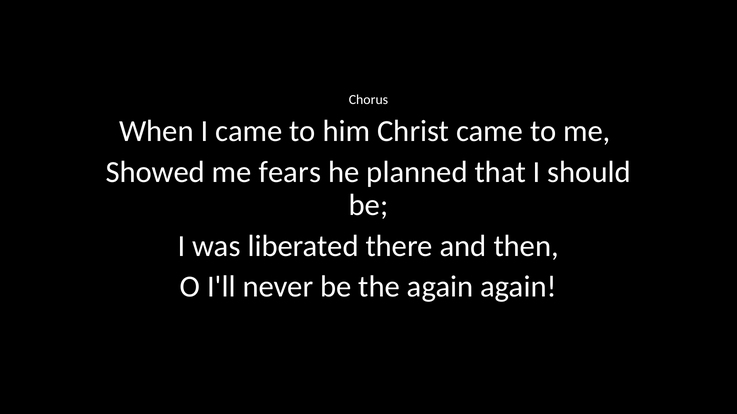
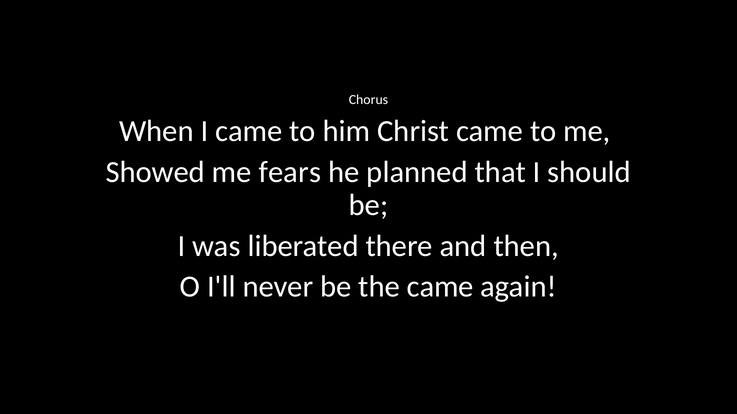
the again: again -> came
